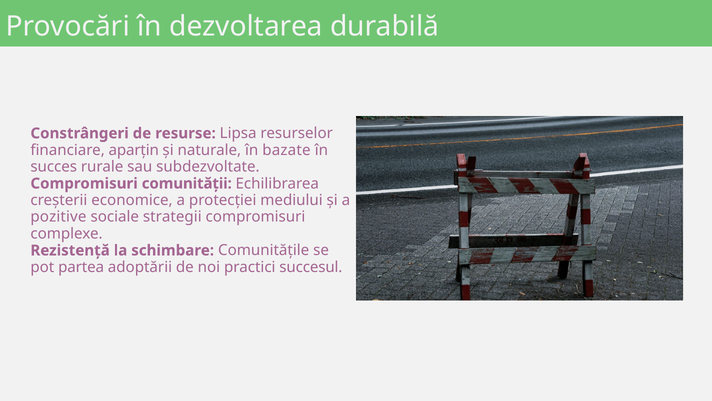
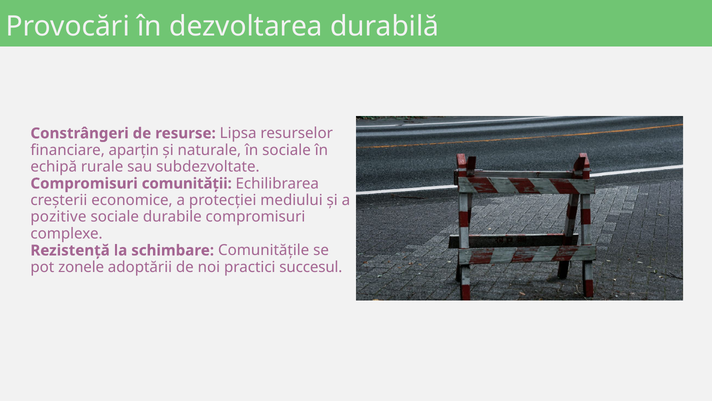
în bazate: bazate -> sociale
succes: succes -> echipă
strategii: strategii -> durabile
partea: partea -> zonele
